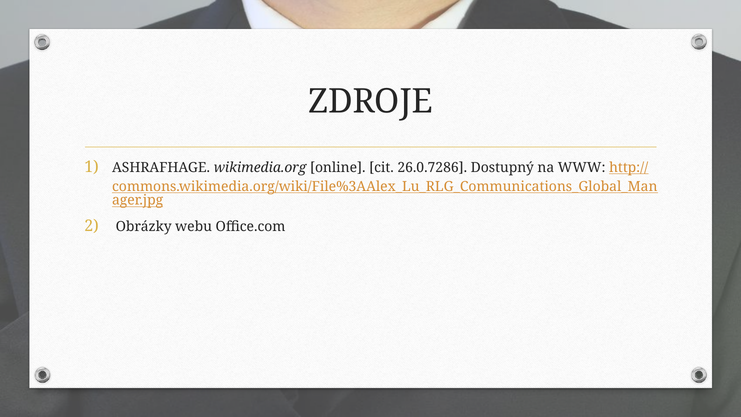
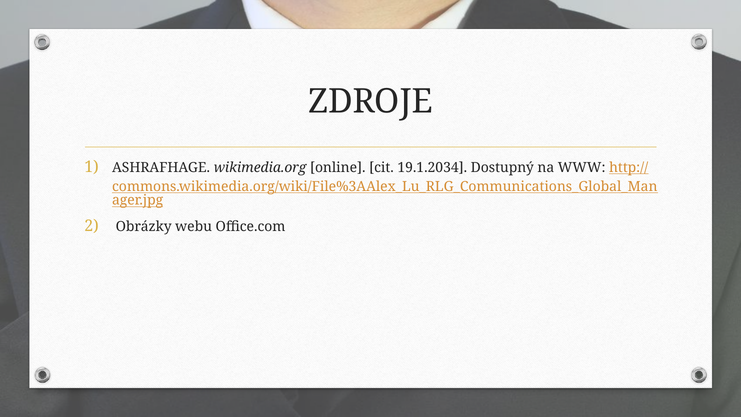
26.0.7286: 26.0.7286 -> 19.1.2034
